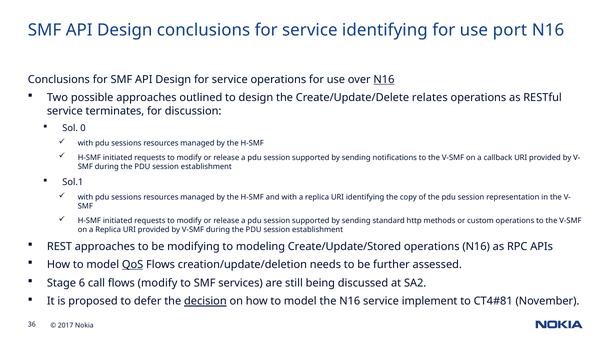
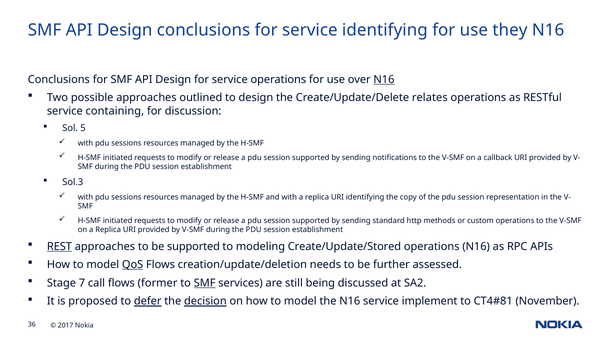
port: port -> they
terminates: terminates -> containing
0: 0 -> 5
Sol.1: Sol.1 -> Sol.3
REST underline: none -> present
be modifying: modifying -> supported
6: 6 -> 7
flows modify: modify -> former
SMF at (205, 283) underline: none -> present
defer underline: none -> present
